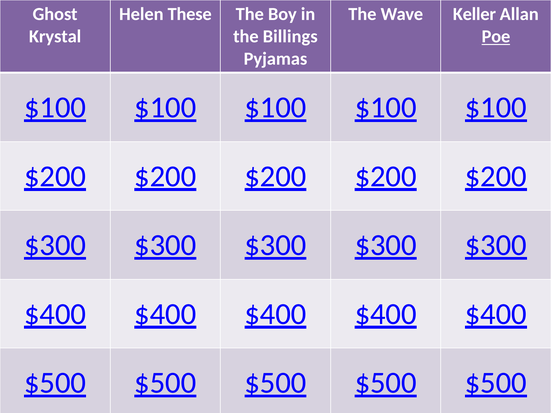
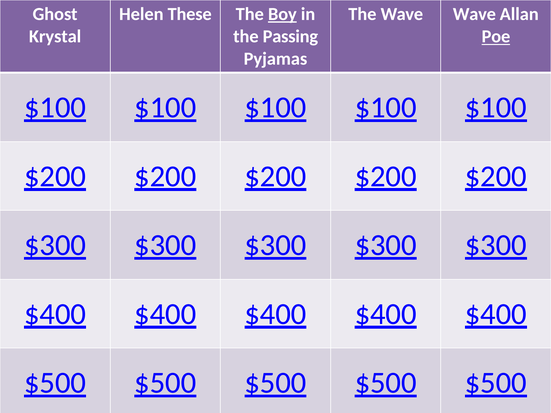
Boy underline: none -> present
Wave Keller: Keller -> Wave
Billings: Billings -> Passing
